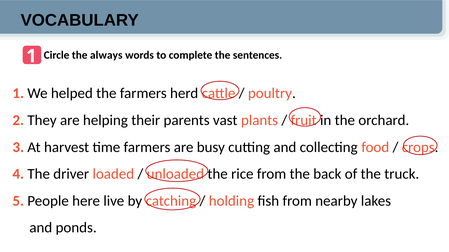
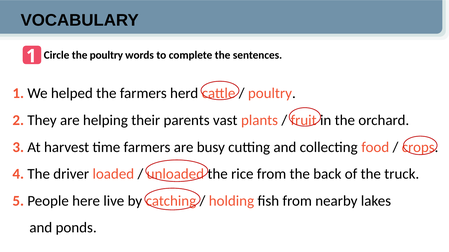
the always: always -> poultry
